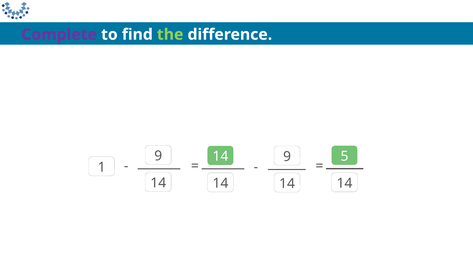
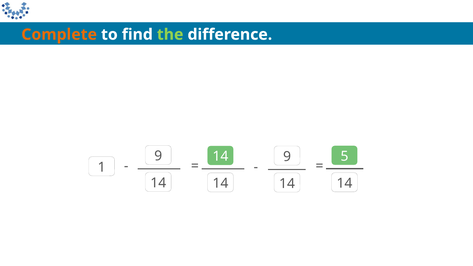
Complete colour: purple -> orange
